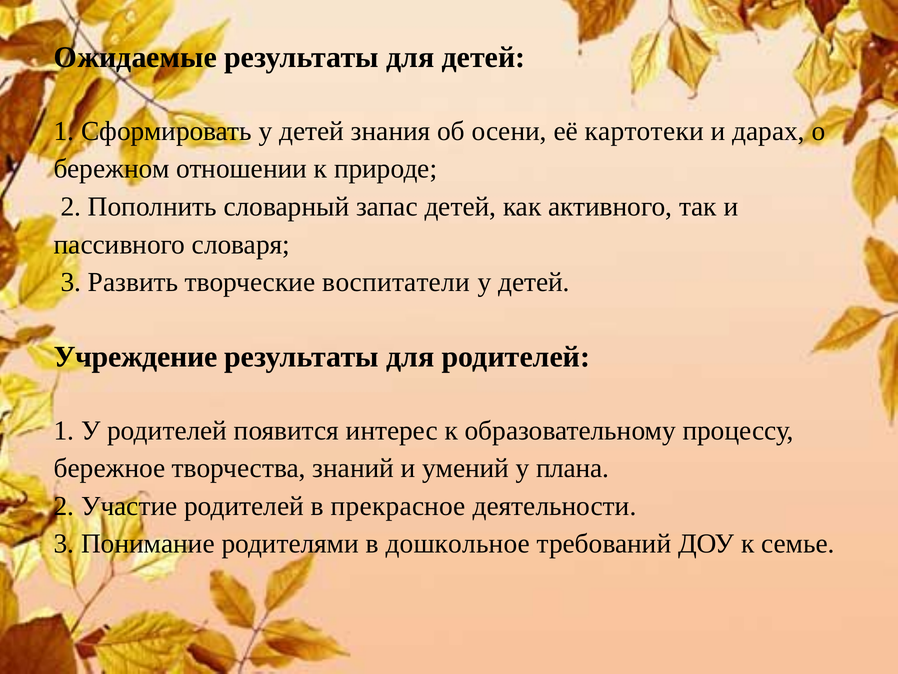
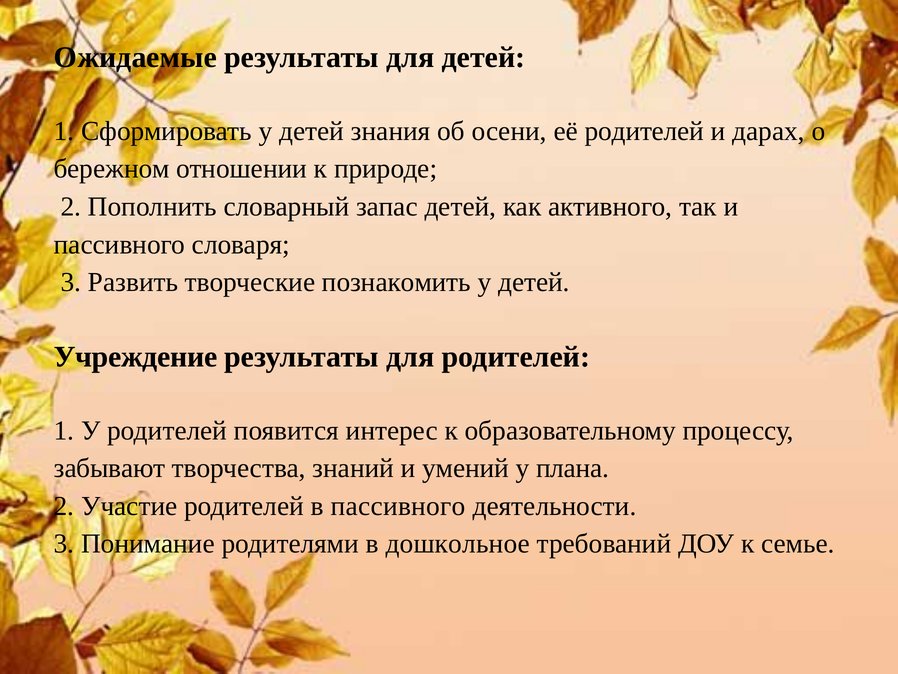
её картотеки: картотеки -> родителей
воспитатели: воспитатели -> познакомить
бережное: бережное -> забывают
в прекрасное: прекрасное -> пассивного
